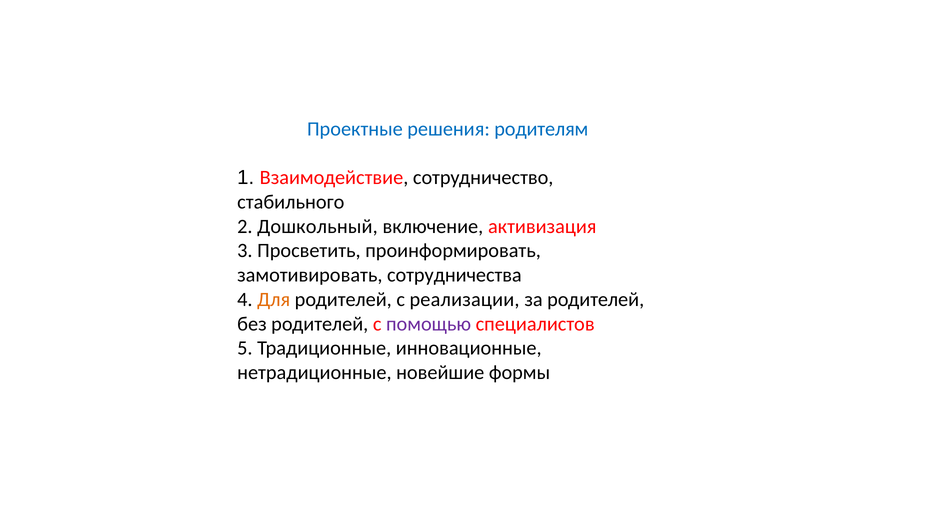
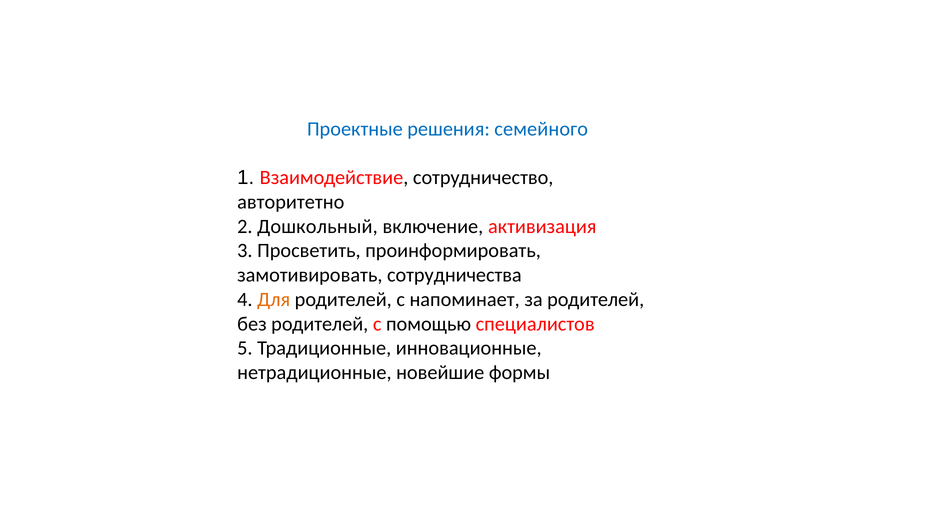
родителям: родителям -> семейного
стабильного: стабильного -> авторитетно
реализации: реализации -> напоминает
помощью colour: purple -> black
